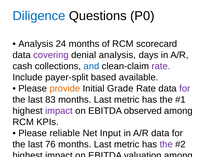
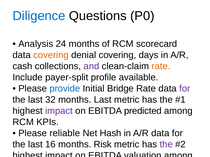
covering at (51, 55) colour: purple -> orange
denial analysis: analysis -> covering
and colour: blue -> purple
rate at (161, 66) colour: purple -> orange
based: based -> profile
provide at (65, 89) colour: orange -> blue
Grade: Grade -> Bridge
83: 83 -> 32
observed: observed -> predicted
Input: Input -> Hash
76: 76 -> 16
Last at (103, 145): Last -> Risk
